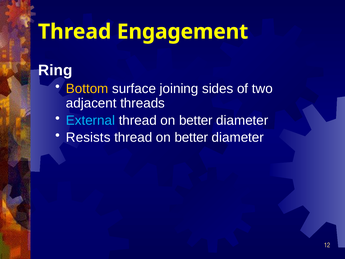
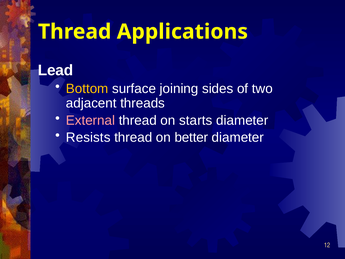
Engagement: Engagement -> Applications
Ring: Ring -> Lead
External colour: light blue -> pink
better at (196, 120): better -> starts
